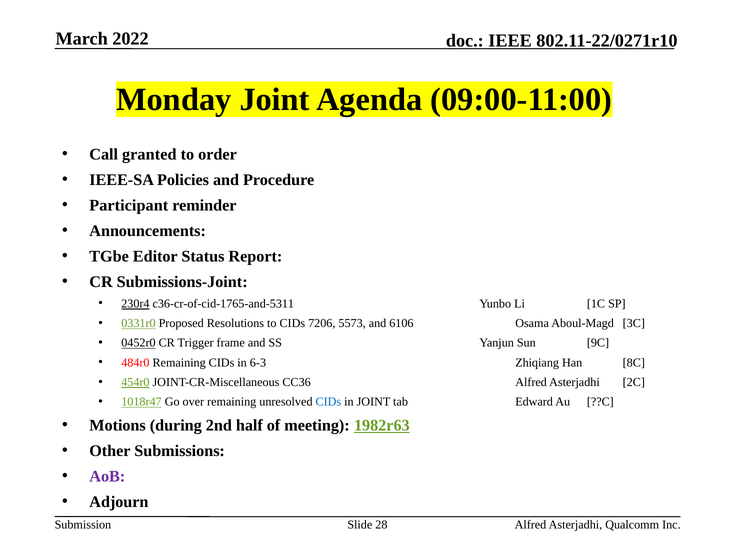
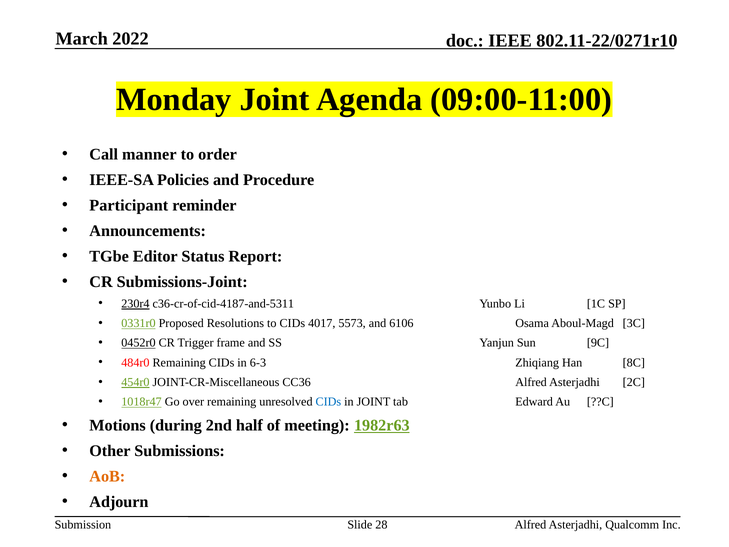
granted: granted -> manner
c36-cr-of-cid-1765-and-5311: c36-cr-of-cid-1765-and-5311 -> c36-cr-of-cid-4187-and-5311
7206: 7206 -> 4017
AoB colour: purple -> orange
